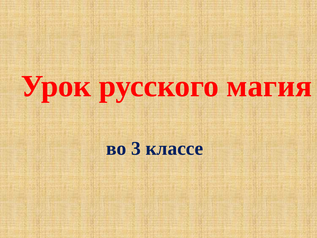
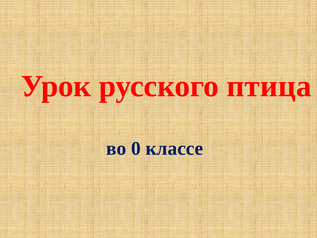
магия: магия -> птица
3: 3 -> 0
